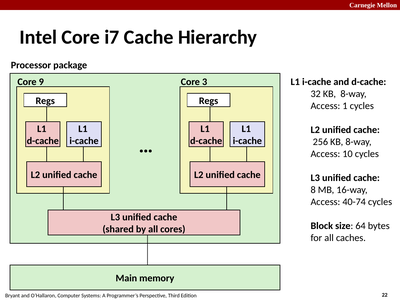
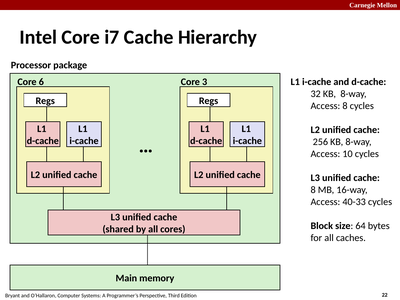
9: 9 -> 6
Access 1: 1 -> 8
40-74: 40-74 -> 40-33
